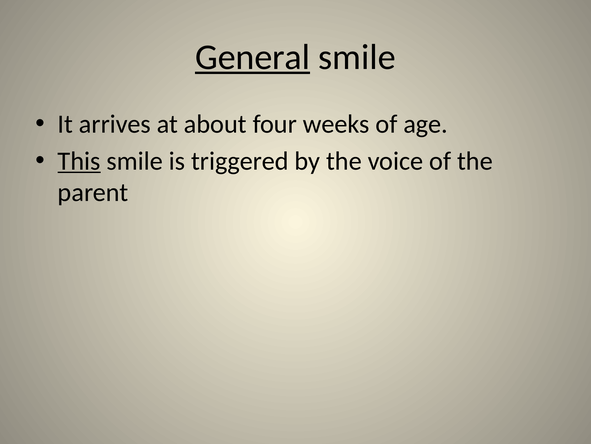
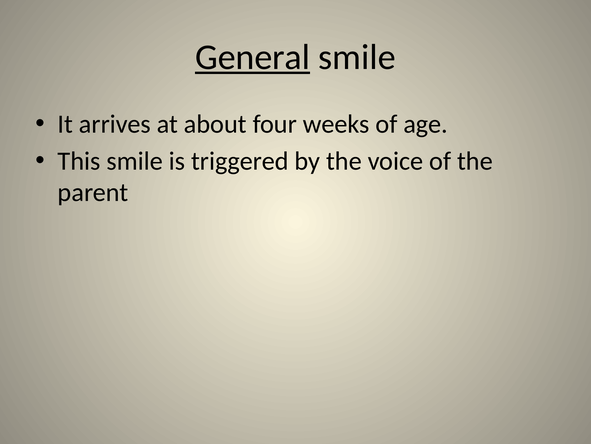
This underline: present -> none
